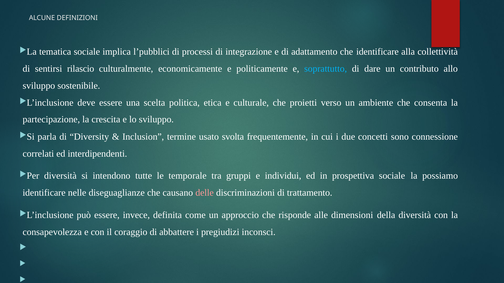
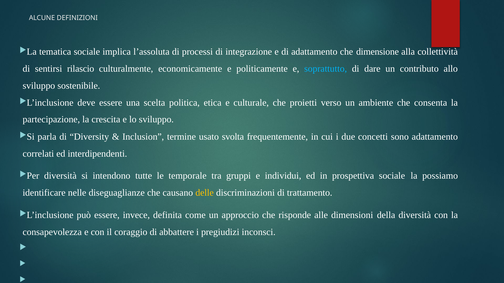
l’pubblici: l’pubblici -> l’assoluta
che identificare: identificare -> dimensione
sono connessione: connessione -> adattamento
delle colour: pink -> yellow
